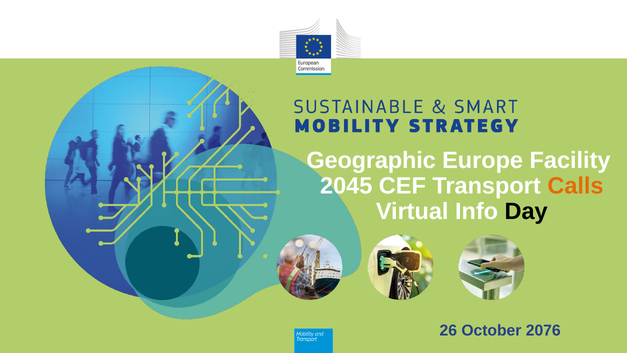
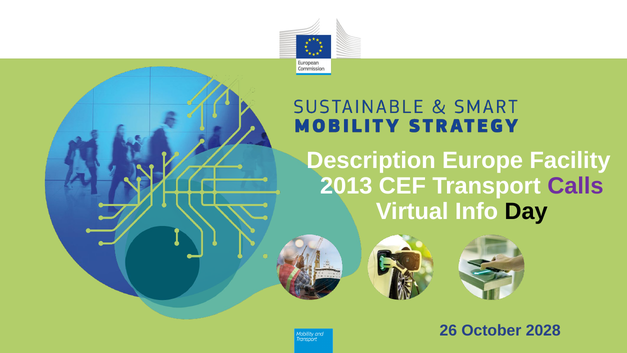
Geographic: Geographic -> Description
2045: 2045 -> 2013
Calls colour: orange -> purple
2076: 2076 -> 2028
